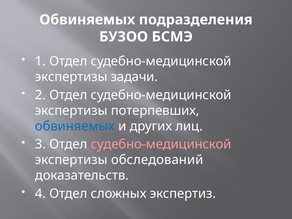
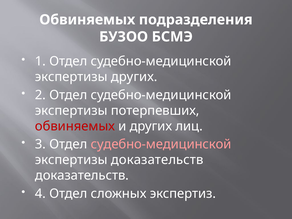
экспертизы задачи: задачи -> других
обвиняемых at (75, 126) colour: blue -> red
экспертизы обследований: обследований -> доказательств
